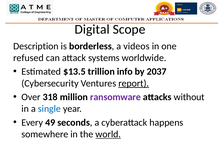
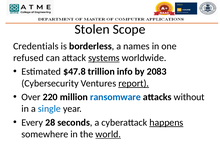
Digital: Digital -> Stolen
Description: Description -> Credentials
videos: videos -> names
systems underline: none -> present
$13.5: $13.5 -> $47.8
2037: 2037 -> 2083
318: 318 -> 220
ransomware colour: purple -> blue
49: 49 -> 28
happens underline: none -> present
